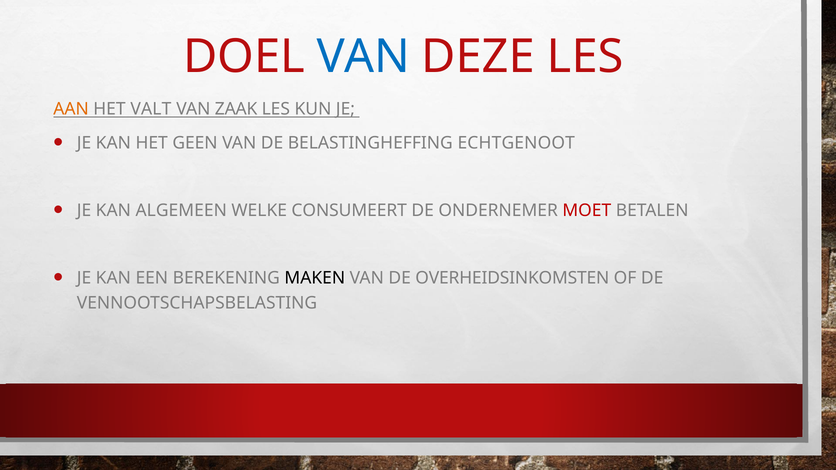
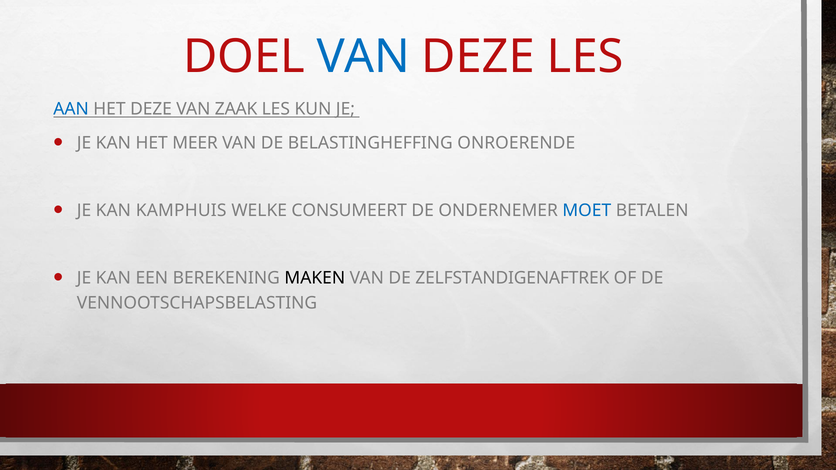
AAN colour: orange -> blue
HET VALT: VALT -> DEZE
GEEN: GEEN -> MEER
ECHTGENOOT: ECHTGENOOT -> ONROERENDE
ALGEMEEN: ALGEMEEN -> KAMPHUIS
MOET colour: red -> blue
OVERHEIDSINKOMSTEN: OVERHEIDSINKOMSTEN -> ZELFSTANDIGENAFTREK
